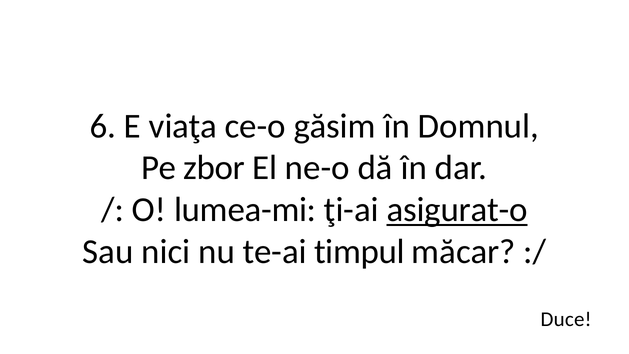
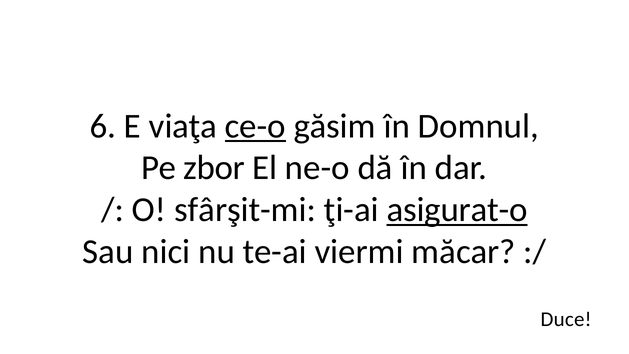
ce-o underline: none -> present
lumea-mi: lumea-mi -> sfârşit-mi
timpul: timpul -> viermi
